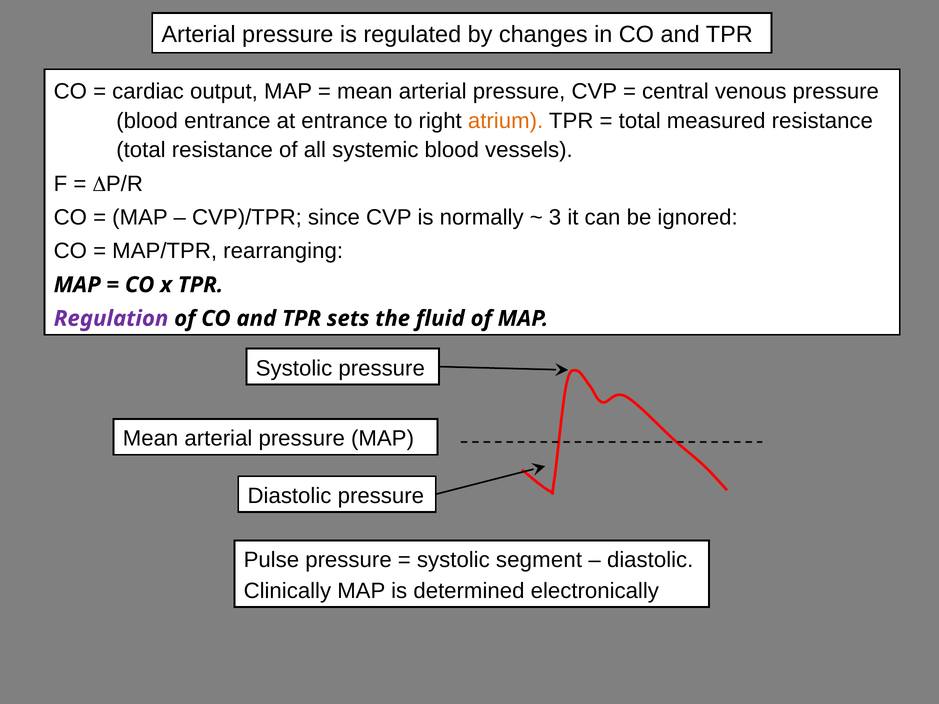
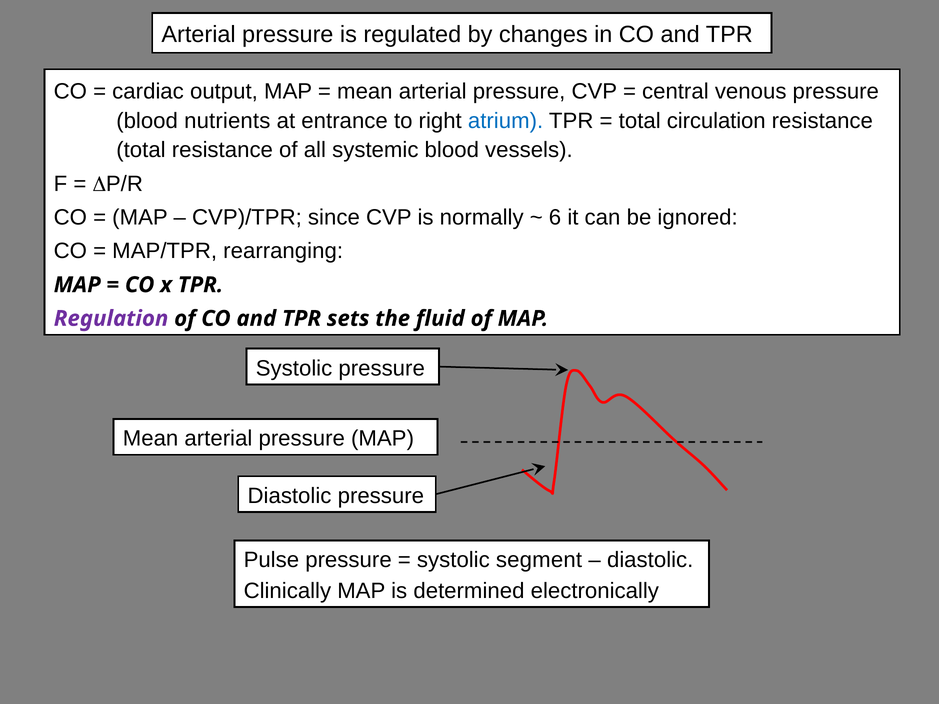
blood entrance: entrance -> nutrients
atrium colour: orange -> blue
measured: measured -> circulation
3: 3 -> 6
